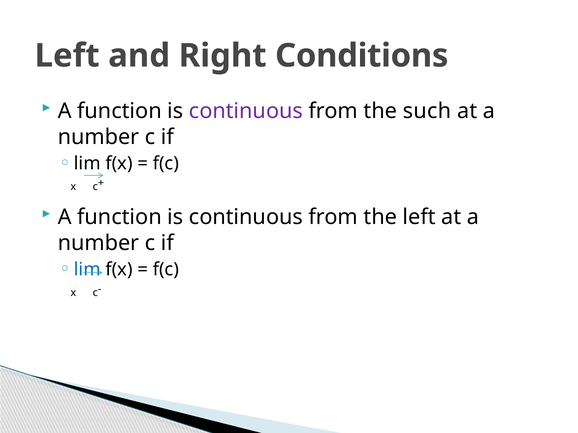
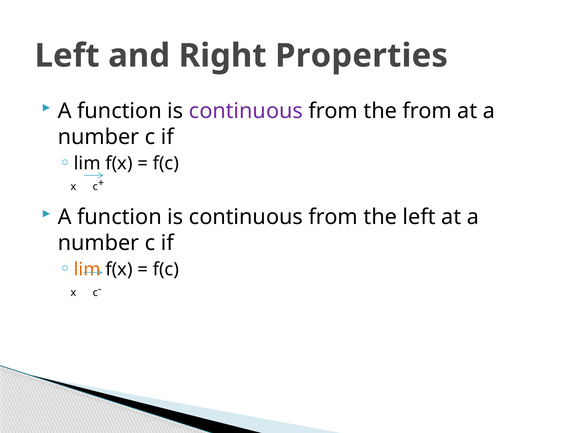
Conditions: Conditions -> Properties
the such: such -> from
lim at (87, 270) colour: blue -> orange
